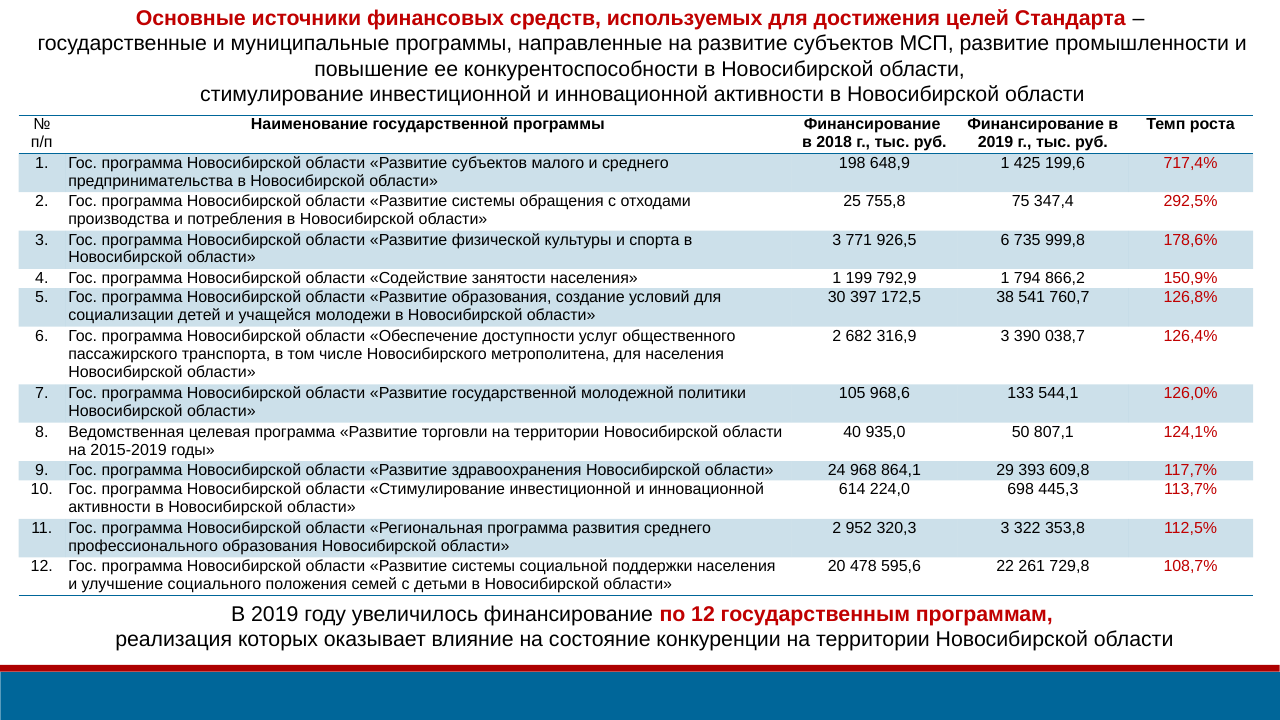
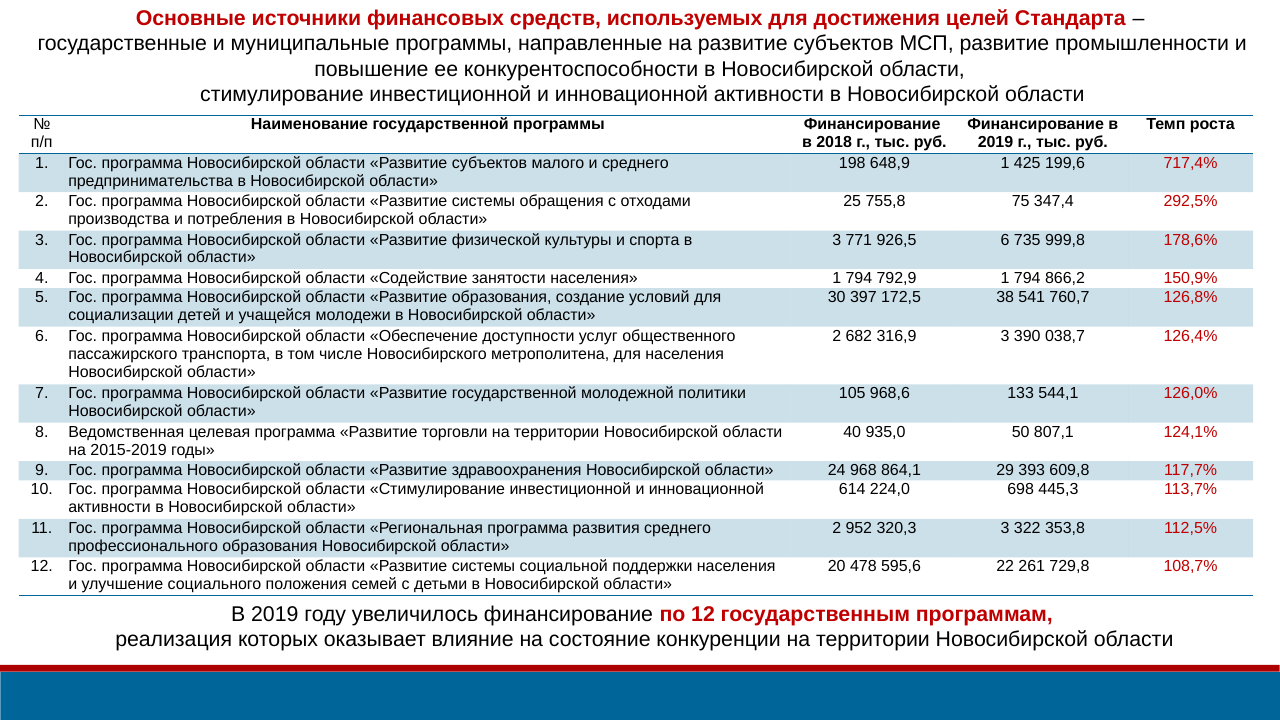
населения 1 199: 199 -> 794
